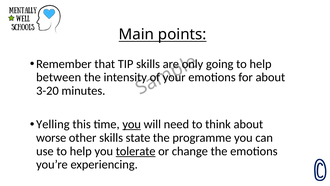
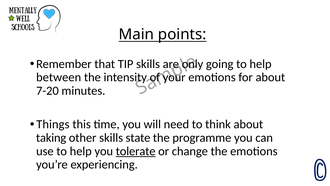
3-20: 3-20 -> 7-20
Yelling: Yelling -> Things
you at (132, 124) underline: present -> none
worse: worse -> taking
